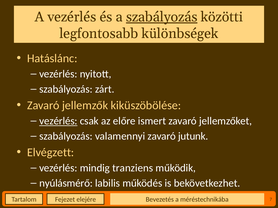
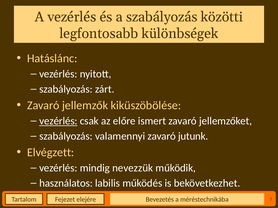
szabályozás at (162, 17) underline: present -> none
tranziens: tranziens -> nevezzük
nyúlásmérő: nyúlásmérő -> használatos
